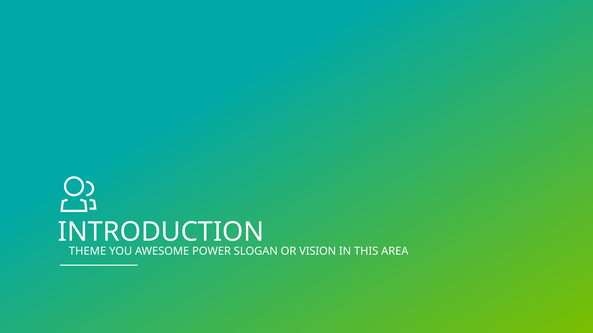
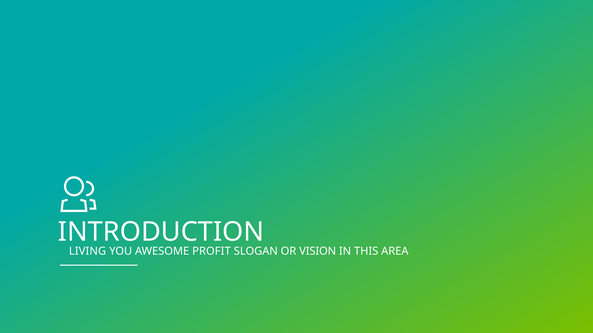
THEME: THEME -> LIVING
POWER: POWER -> PROFIT
